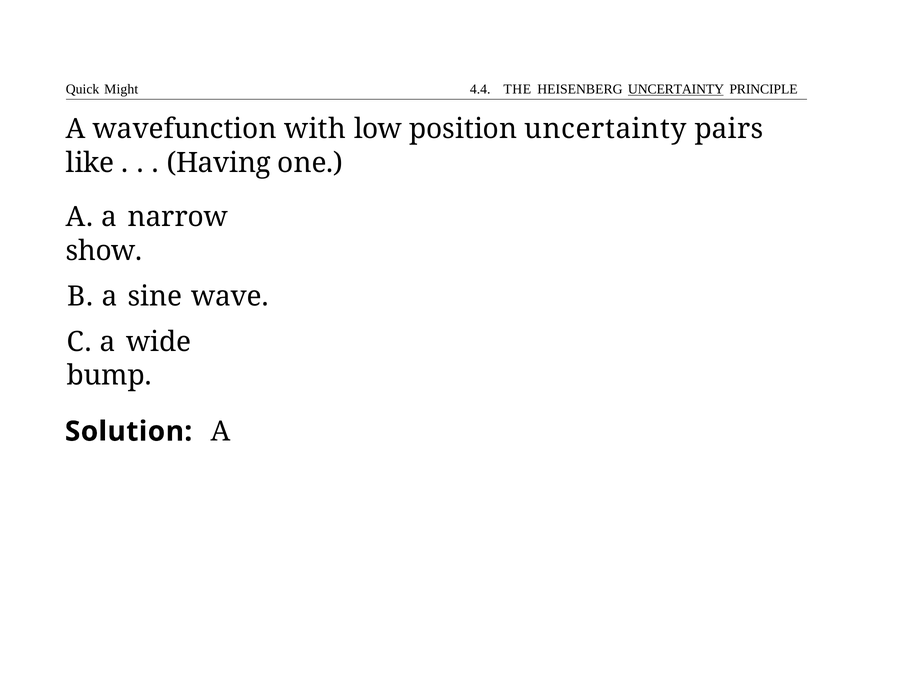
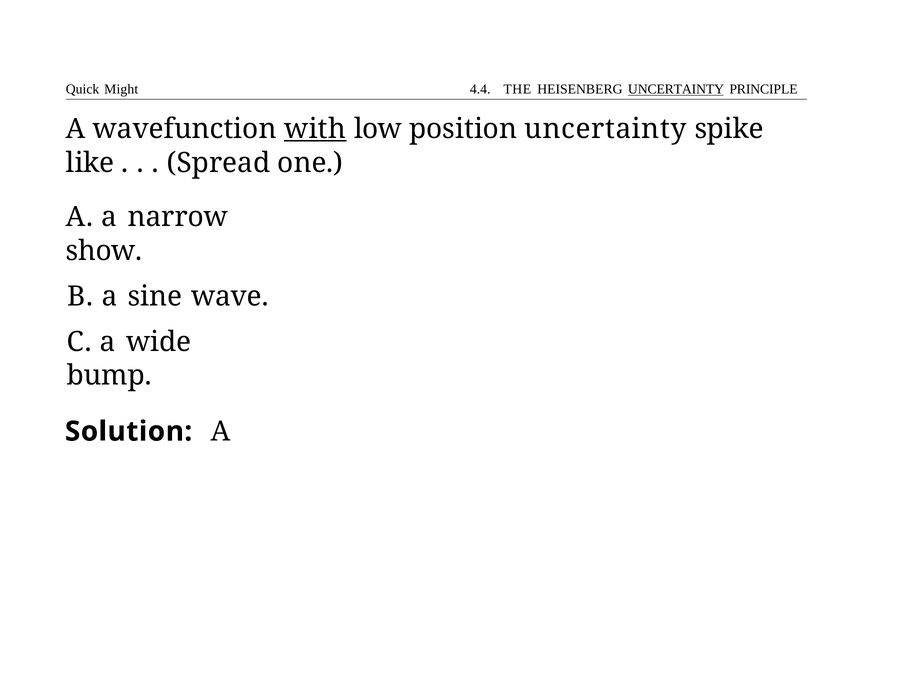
with underline: none -> present
pairs: pairs -> spike
Having: Having -> Spread
